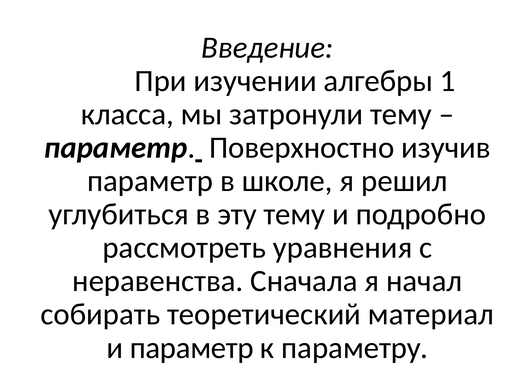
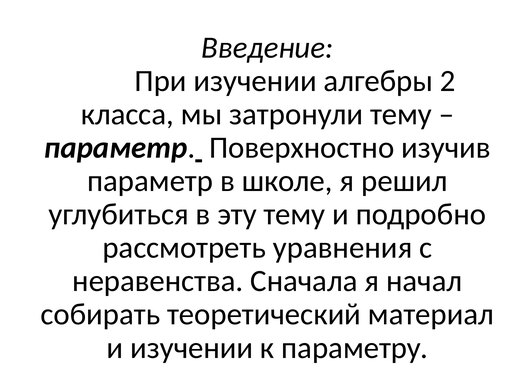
1: 1 -> 2
и параметр: параметр -> изучении
